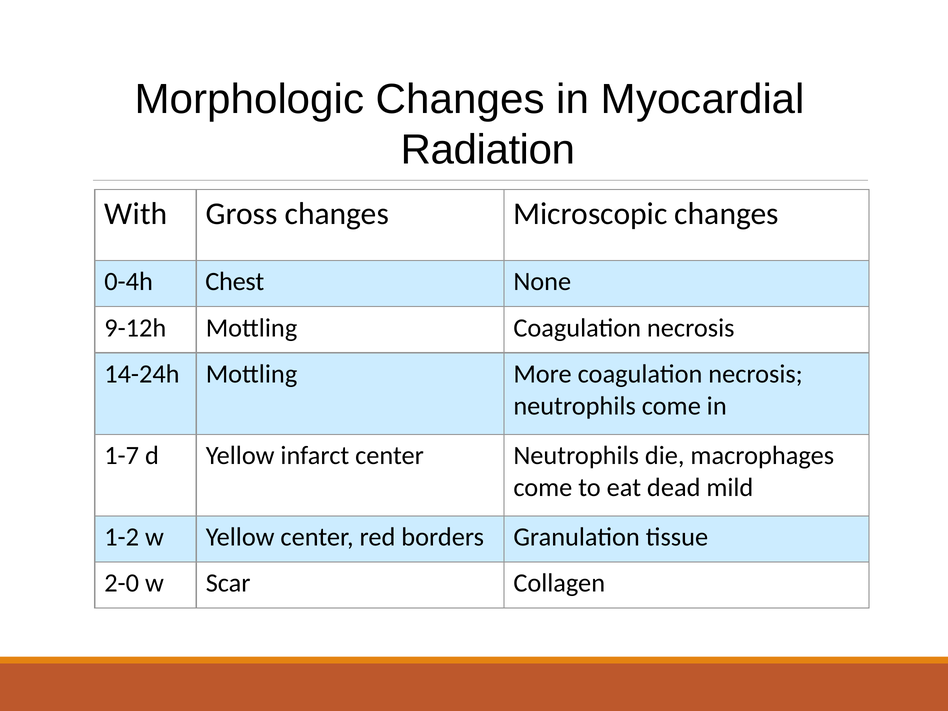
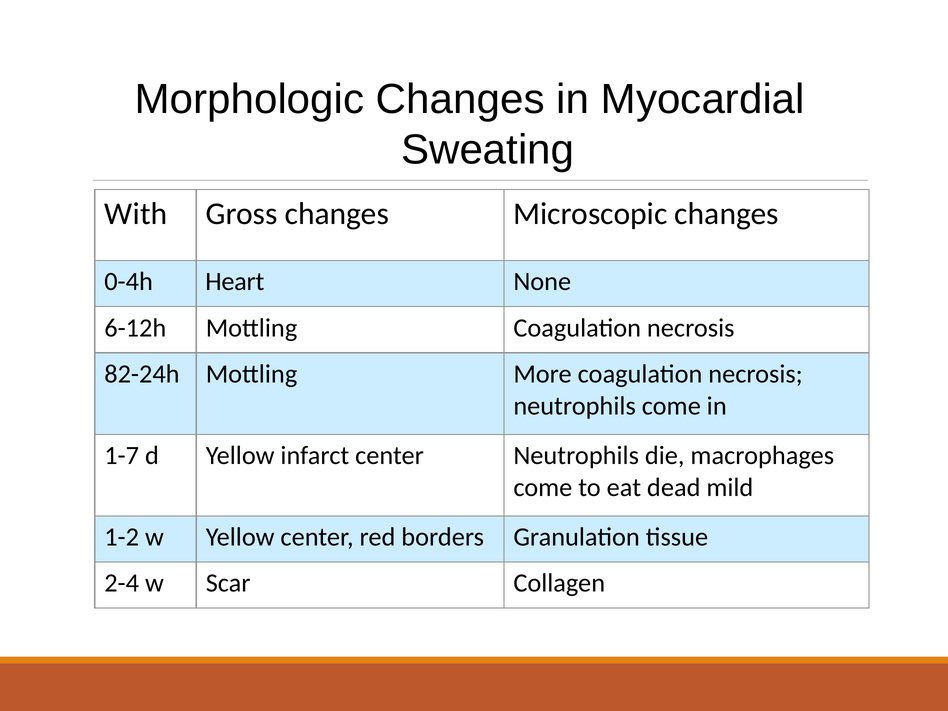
Radiation: Radiation -> Sweating
Chest: Chest -> Heart
9-12h: 9-12h -> 6-12h
14-24h: 14-24h -> 82-24h
2-0: 2-0 -> 2-4
